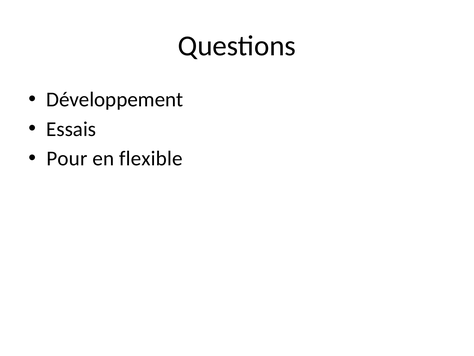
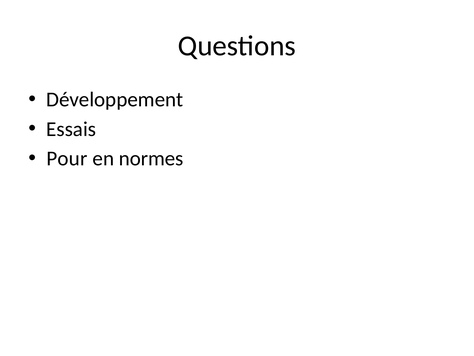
flexible: flexible -> normes
